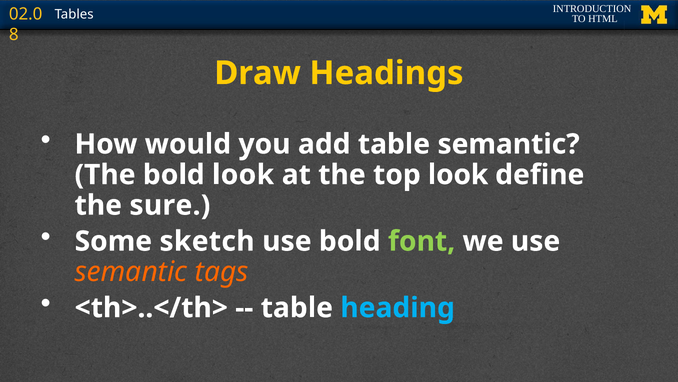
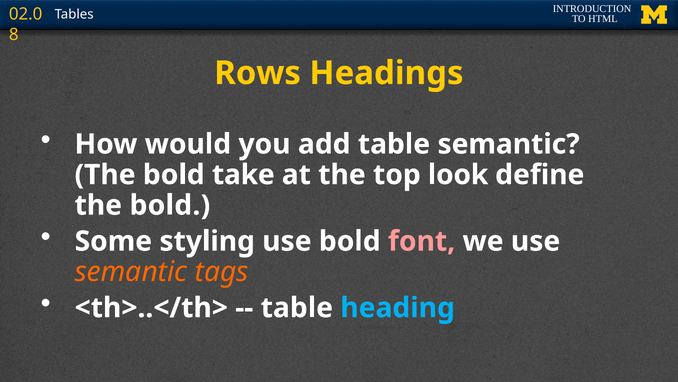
Draw: Draw -> Rows
bold look: look -> take
sure at (170, 205): sure -> bold
sketch: sketch -> styling
font colour: light green -> pink
